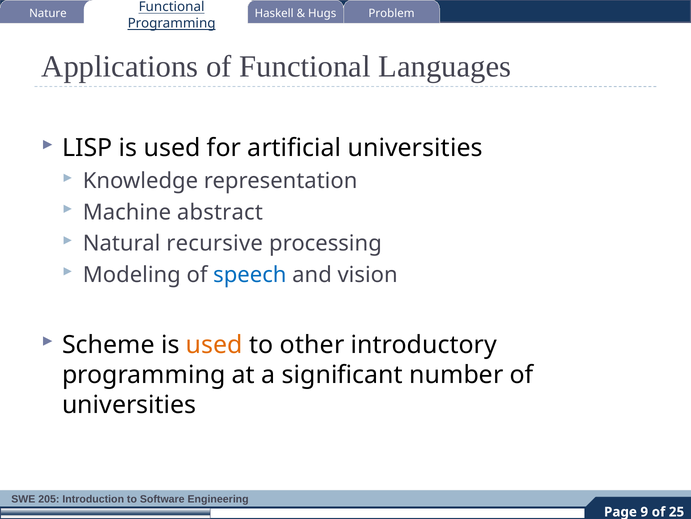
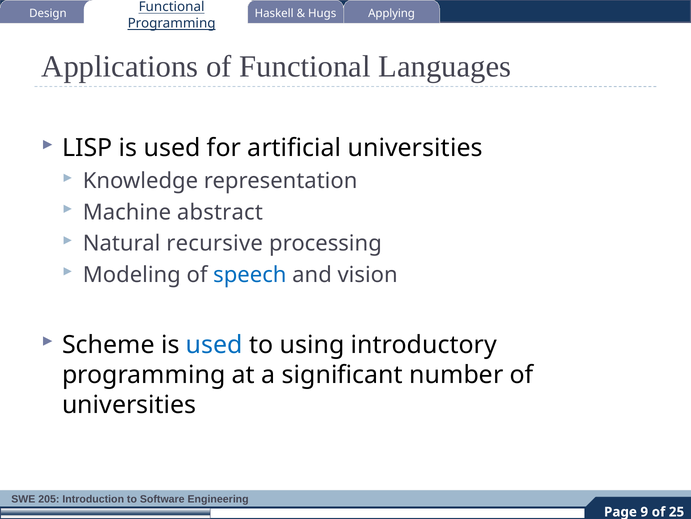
Nature: Nature -> Design
Problem: Problem -> Applying
used at (214, 344) colour: orange -> blue
other: other -> using
